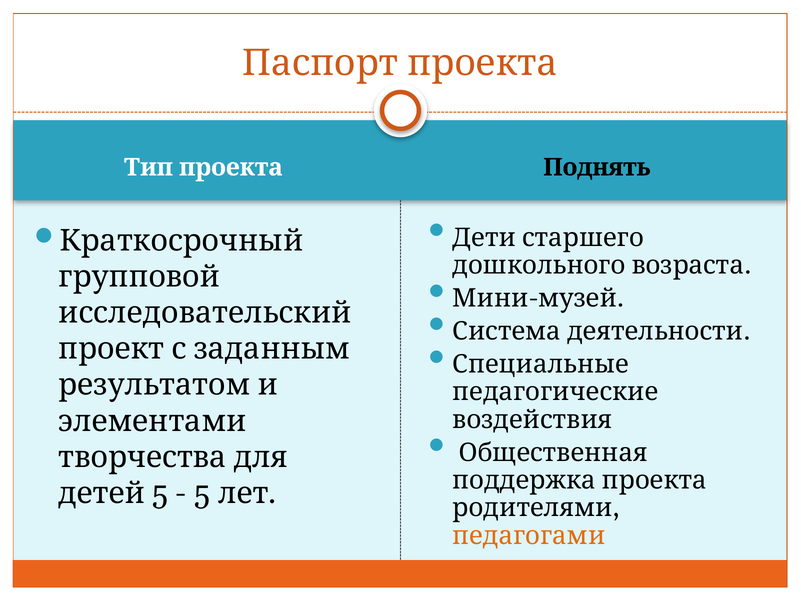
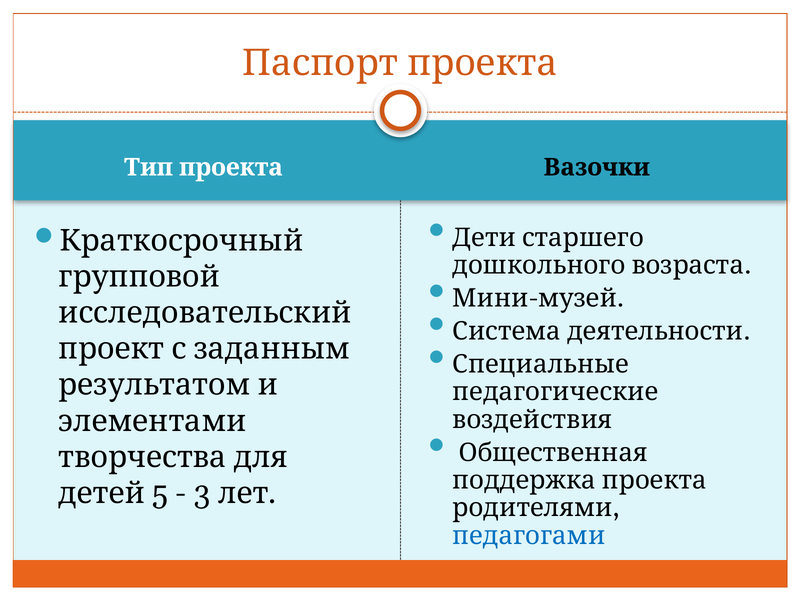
Поднять: Поднять -> Вазочки
5 at (202, 493): 5 -> 3
педагогами colour: orange -> blue
